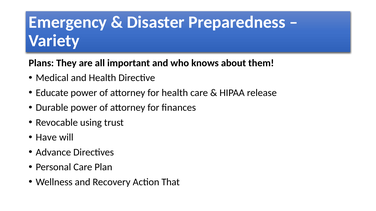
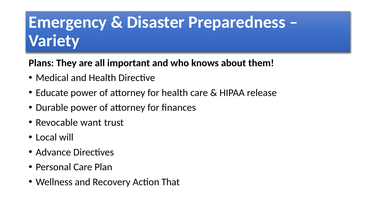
using: using -> want
Have: Have -> Local
